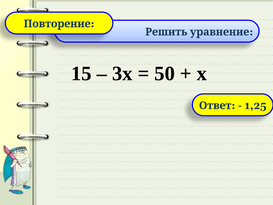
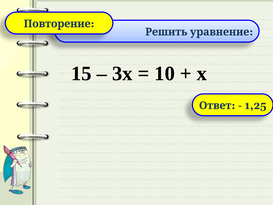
50: 50 -> 10
